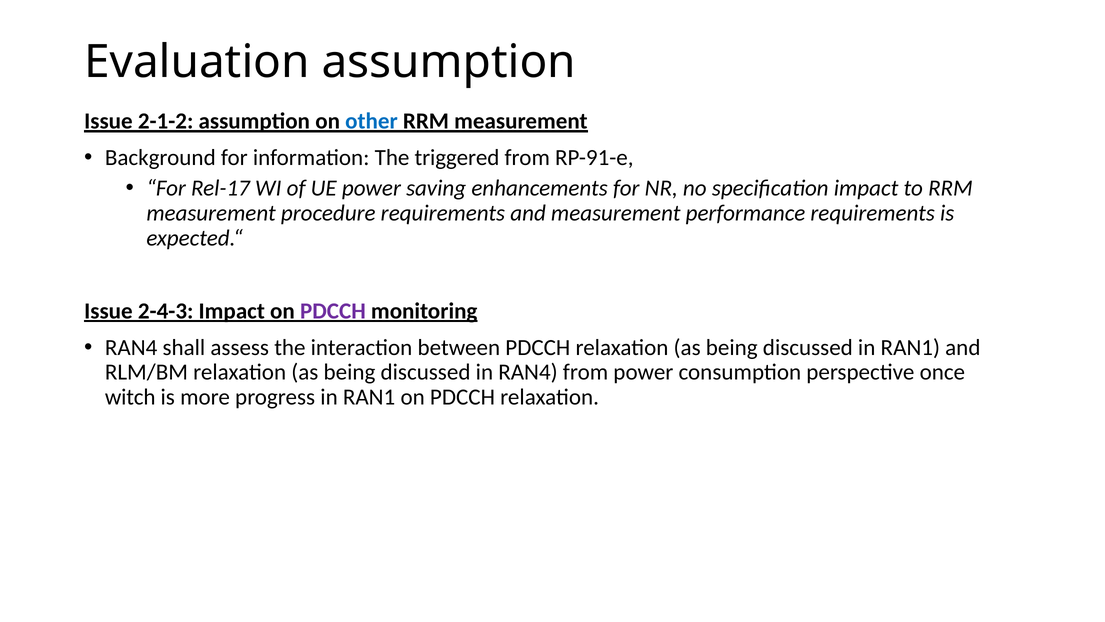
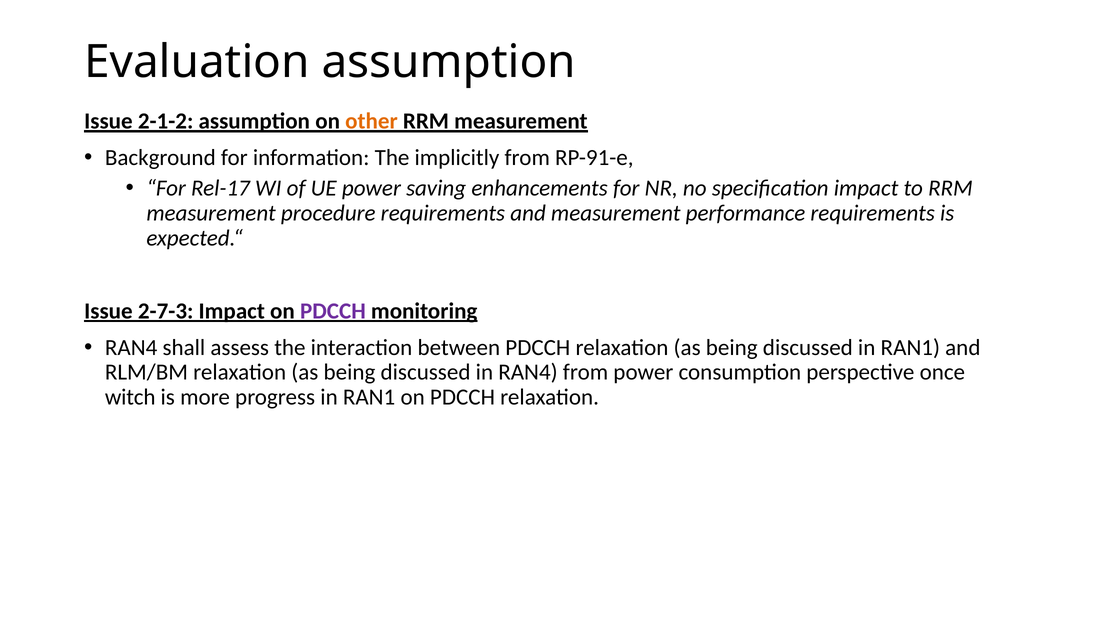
other colour: blue -> orange
triggered: triggered -> implicitly
2-4-3: 2-4-3 -> 2-7-3
